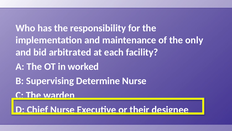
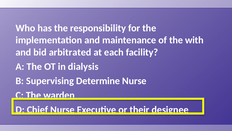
only: only -> with
worked: worked -> dialysis
